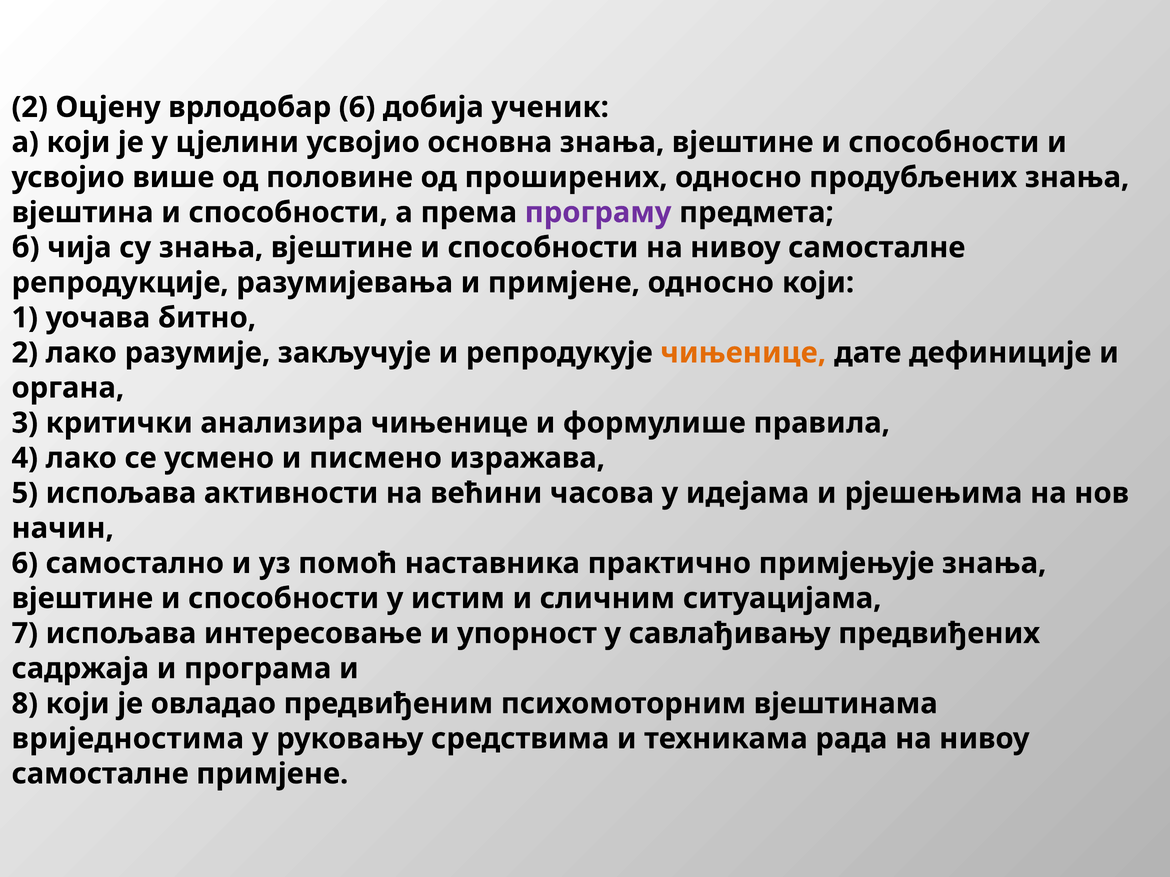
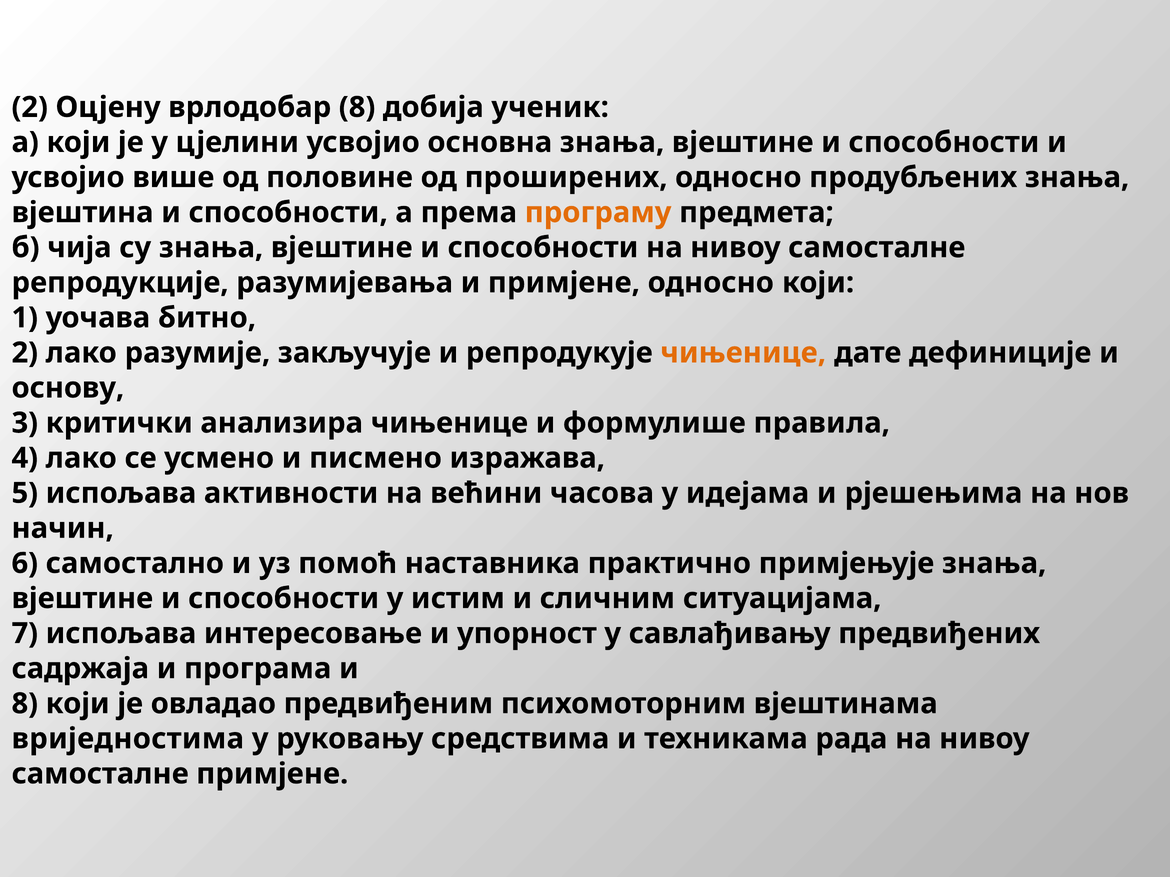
врлодобар 6: 6 -> 8
програму colour: purple -> orange
органа: органа -> основу
